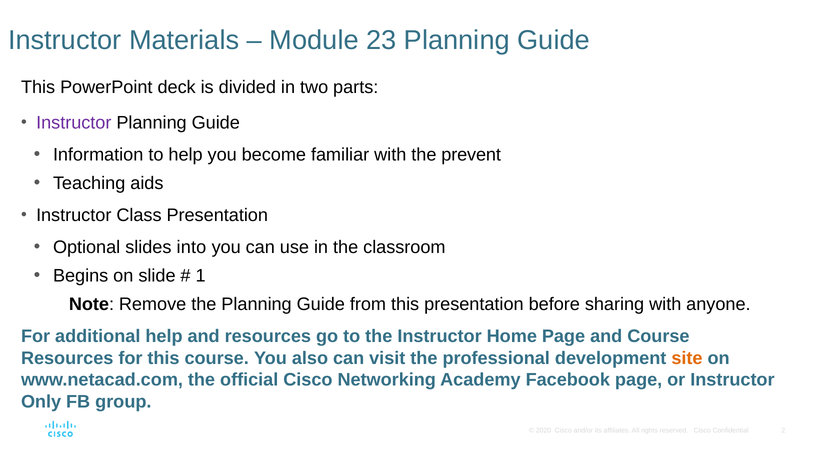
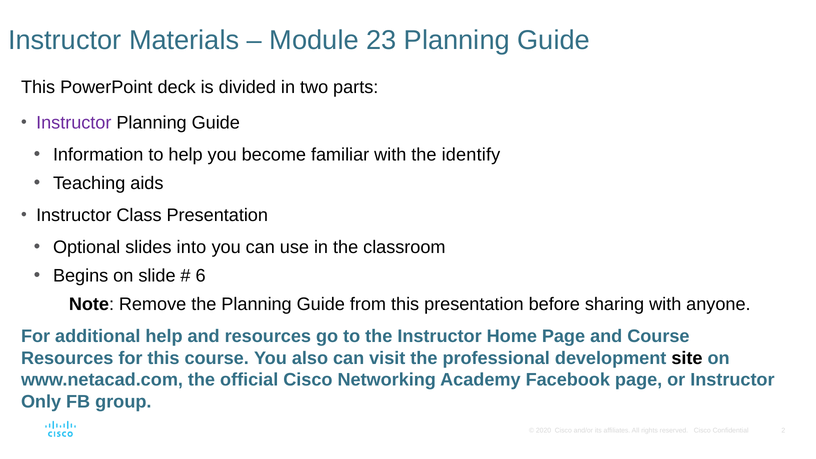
prevent: prevent -> identify
1: 1 -> 6
site colour: orange -> black
